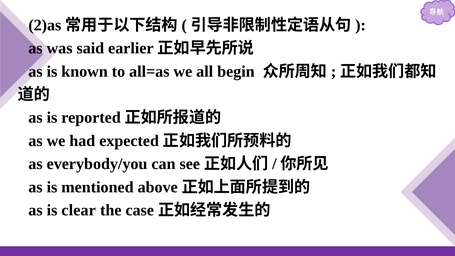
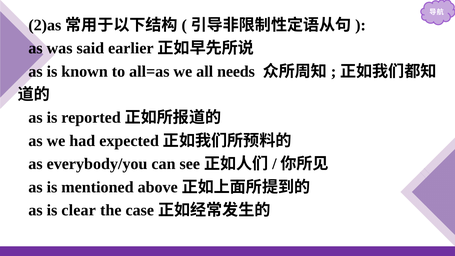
begin: begin -> needs
